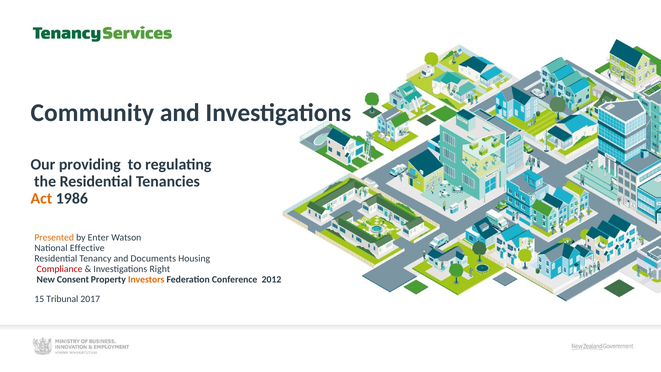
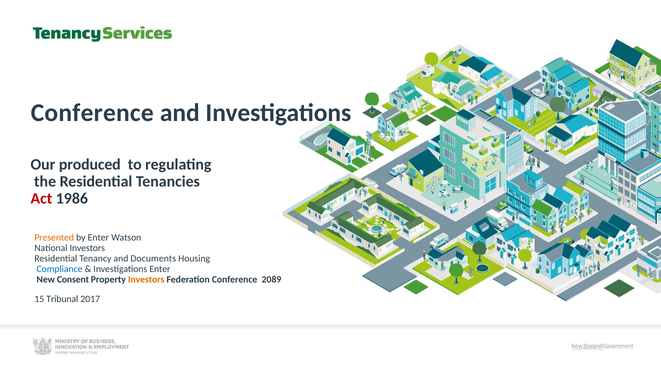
Community at (92, 113): Community -> Conference
providing: providing -> produced
Act colour: orange -> red
National Effective: Effective -> Investors
Compliance colour: red -> blue
Investigations Right: Right -> Enter
2012: 2012 -> 2089
